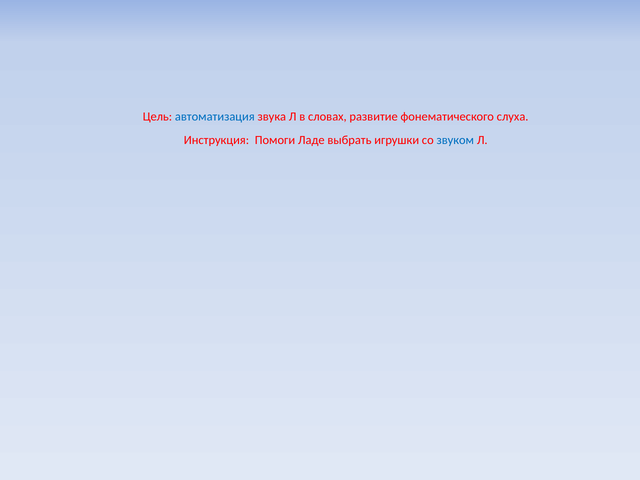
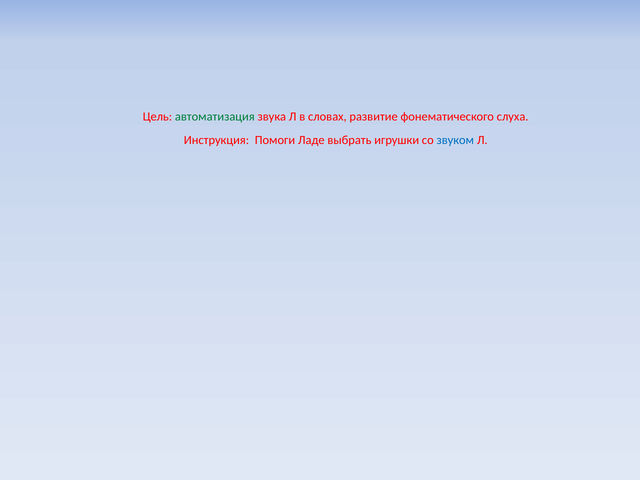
автоматизация colour: blue -> green
